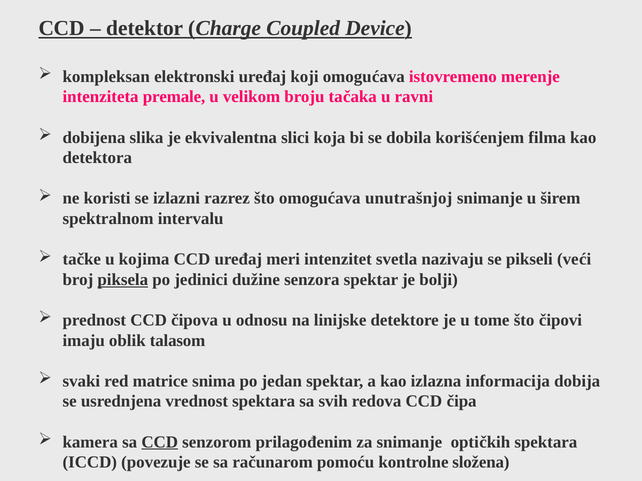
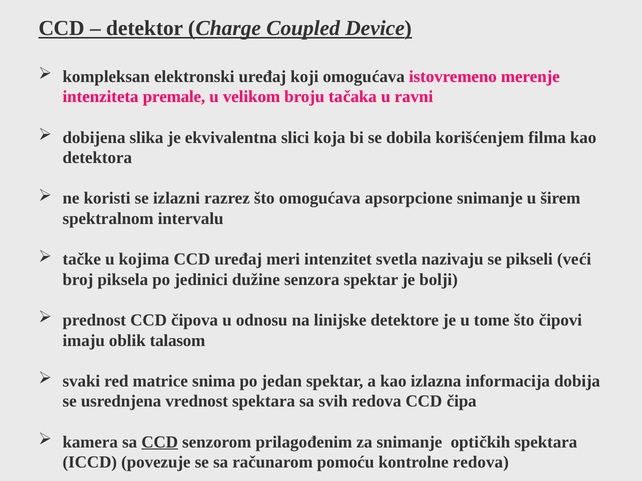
unutrašnjoj: unutrašnjoj -> apsorpcione
piksela underline: present -> none
kontrolne složena: složena -> redova
